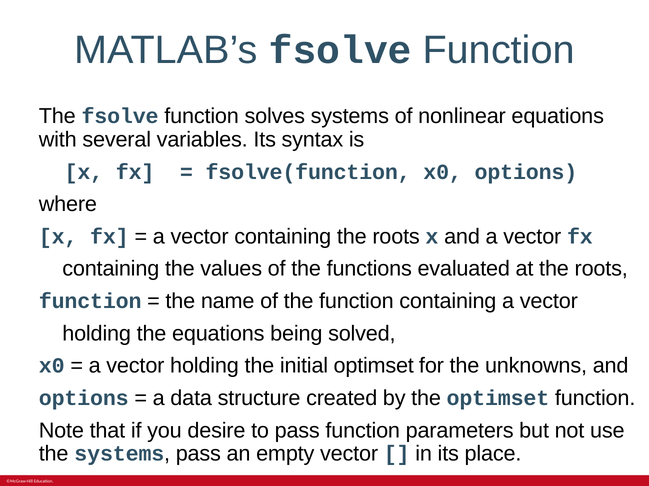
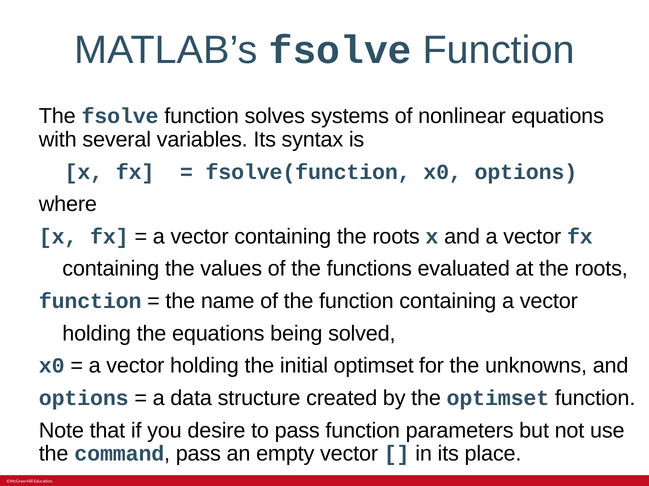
the systems: systems -> command
